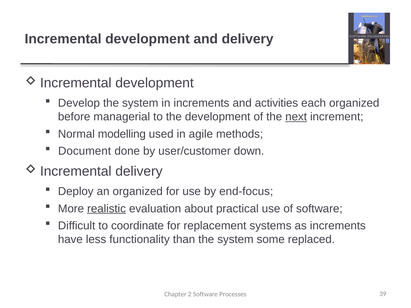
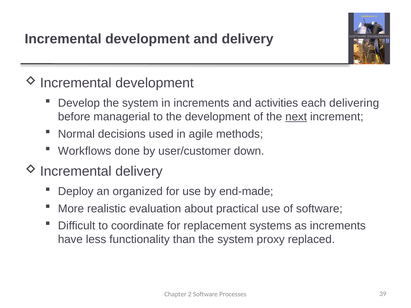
each organized: organized -> delivering
modelling: modelling -> decisions
Document: Document -> Workflows
end-focus: end-focus -> end-made
realistic underline: present -> none
some: some -> proxy
